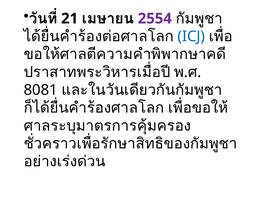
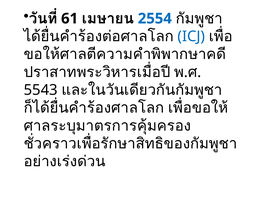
21: 21 -> 61
2554 colour: purple -> blue
8081: 8081 -> 5543
